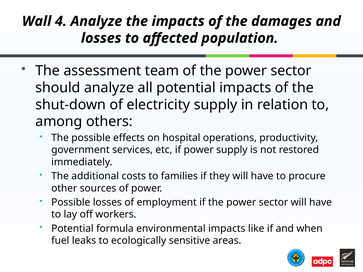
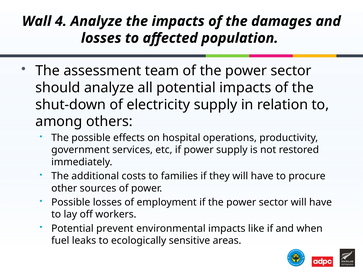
formula: formula -> prevent
